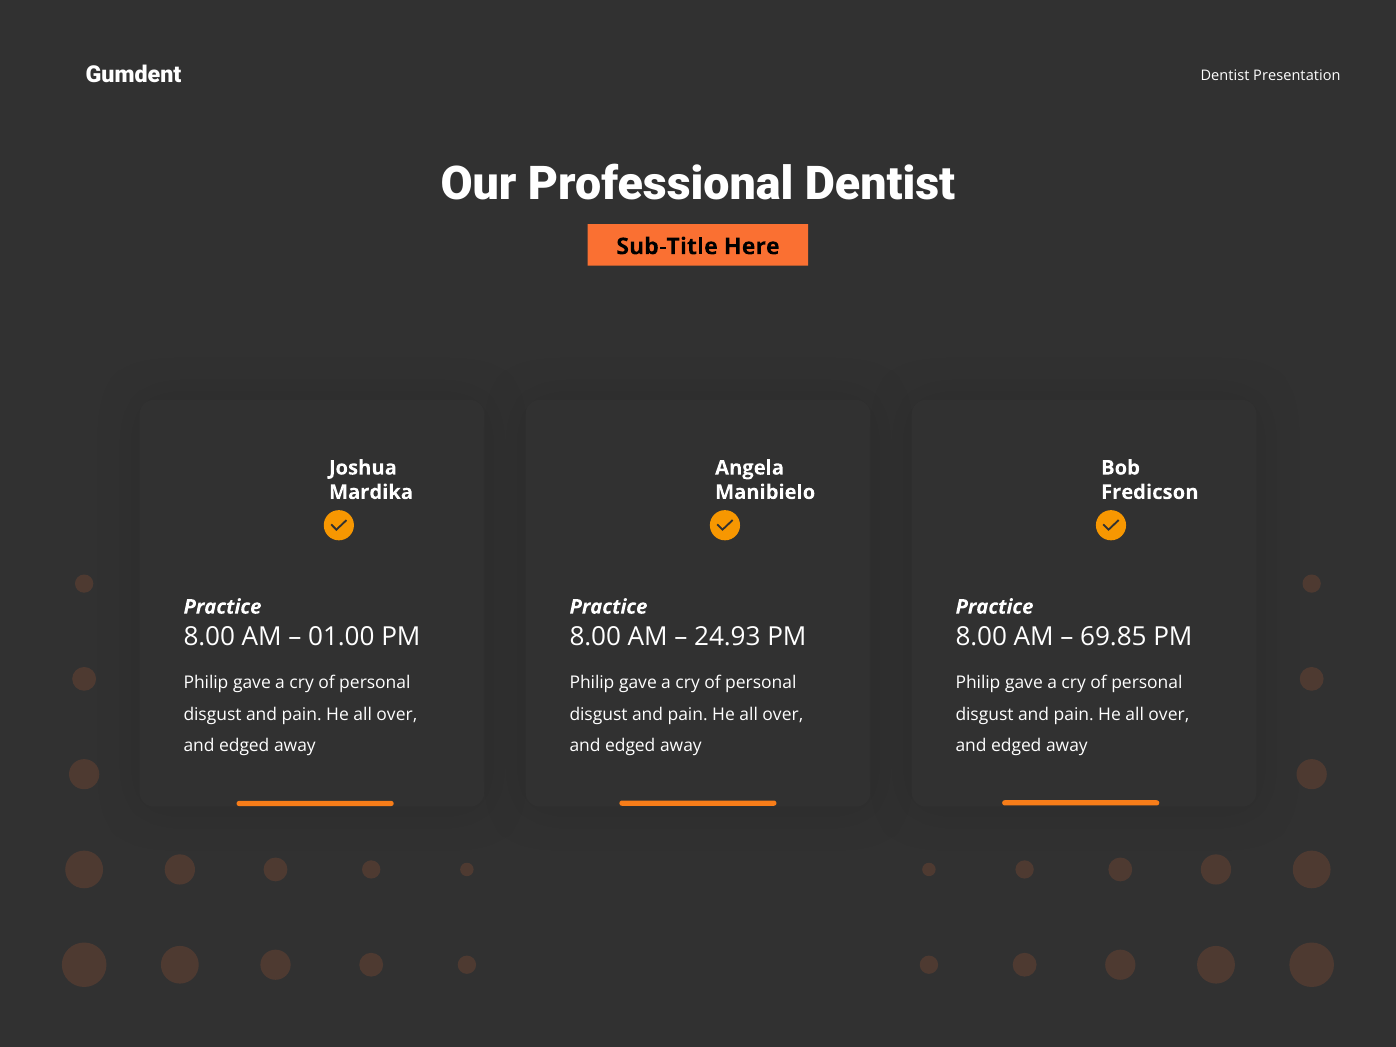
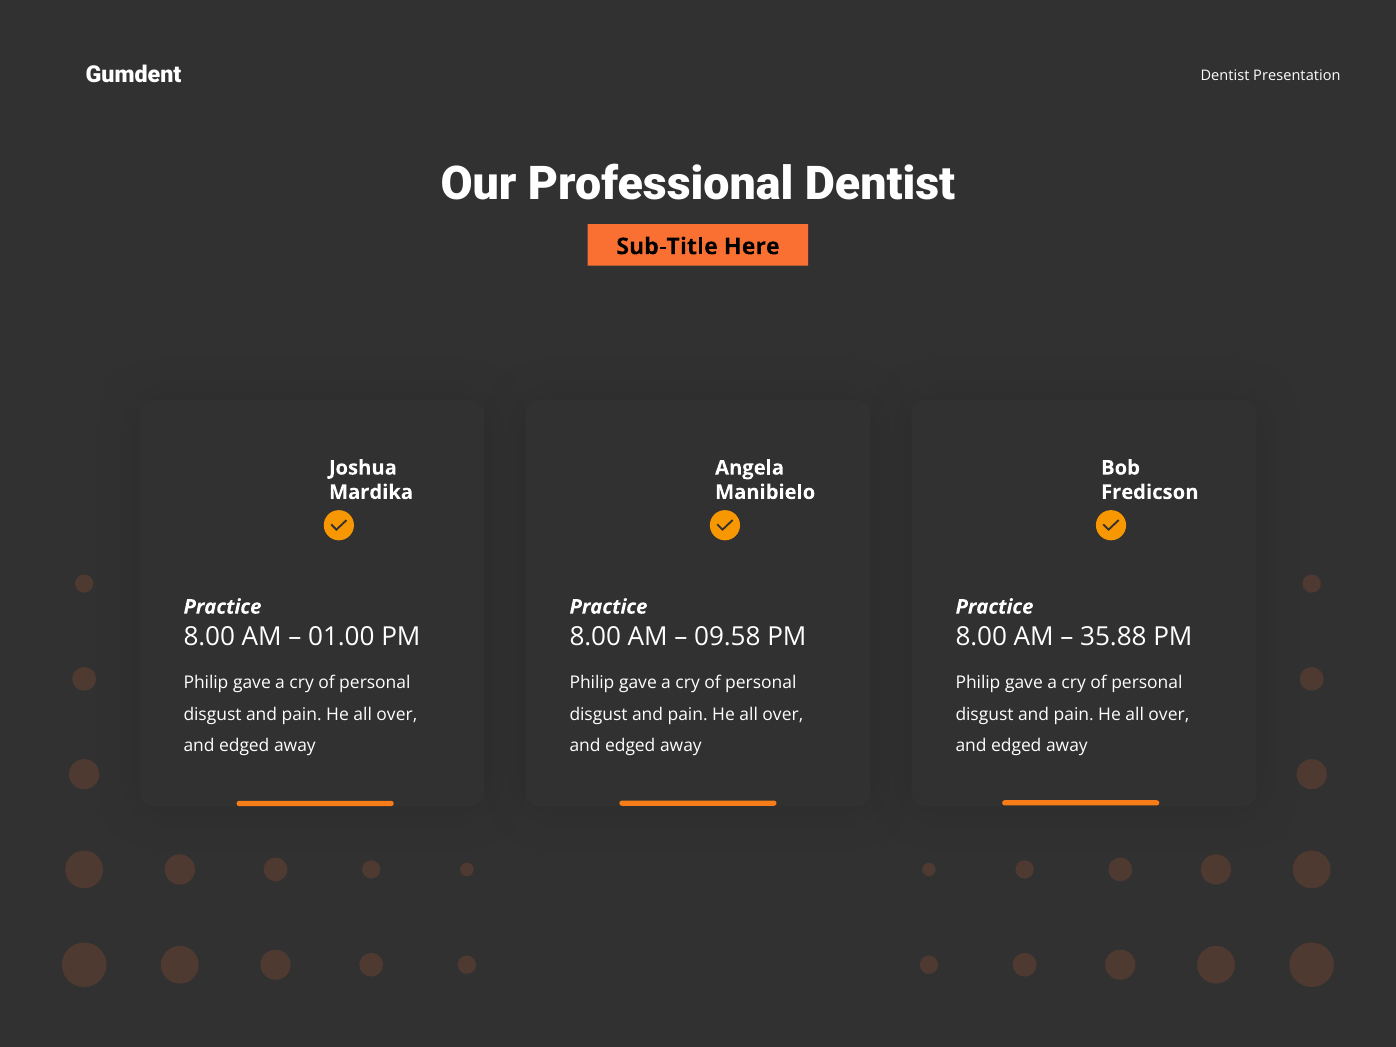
24.93: 24.93 -> 09.58
69.85: 69.85 -> 35.88
